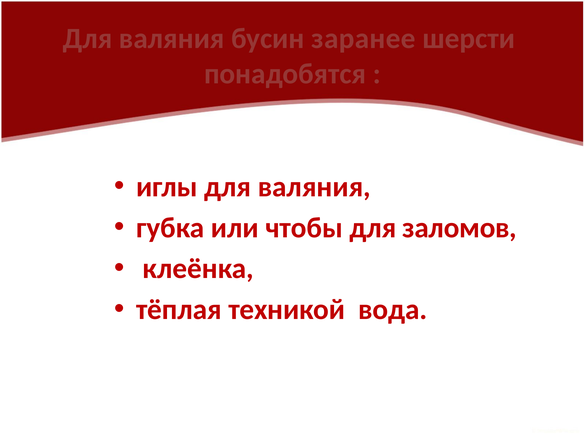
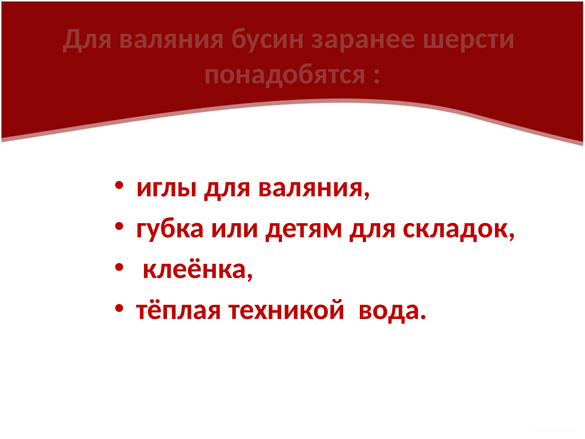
чтобы: чтобы -> детям
заломов: заломов -> складок
